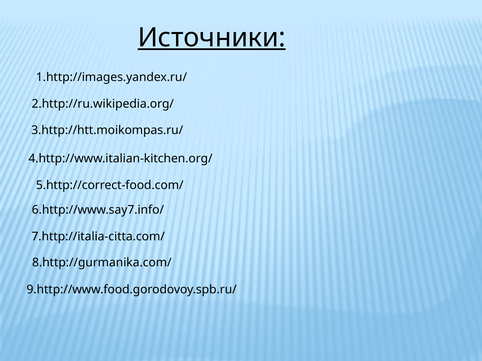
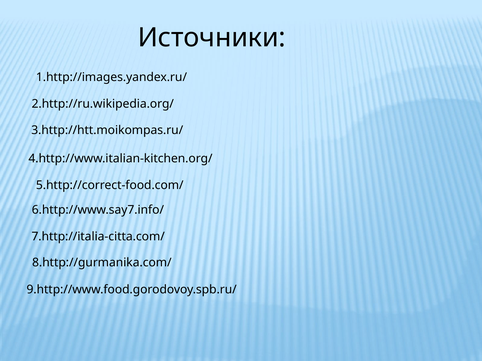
Источники underline: present -> none
